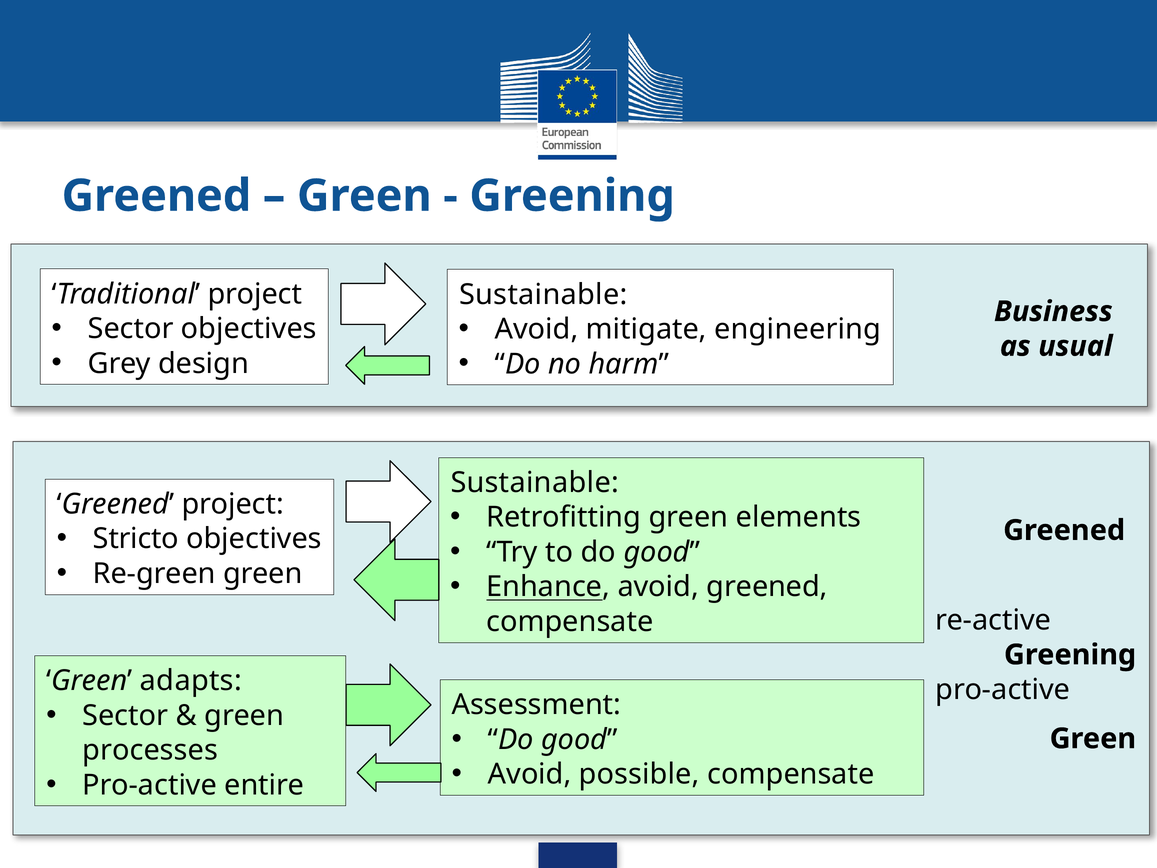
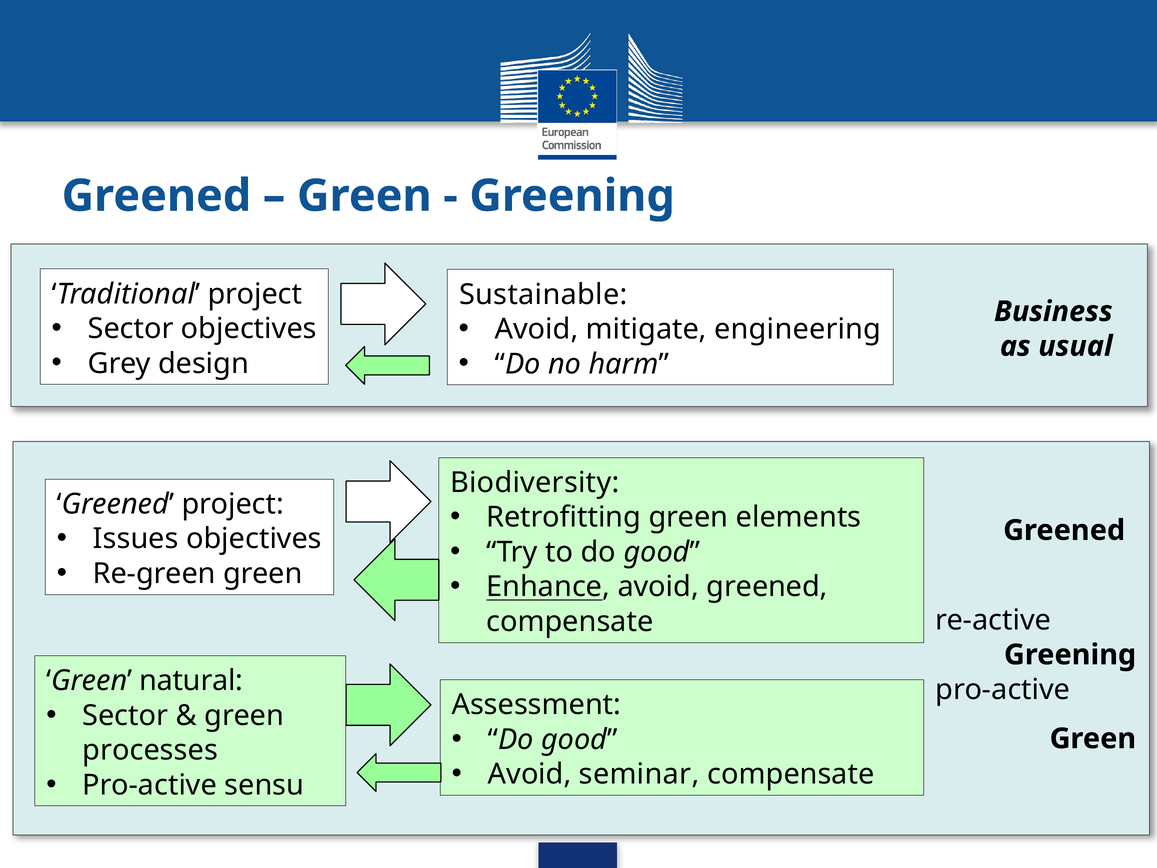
Sustainable at (535, 483): Sustainable -> Biodiversity
Stricto: Stricto -> Issues
adapts: adapts -> natural
possible: possible -> seminar
entire: entire -> sensu
